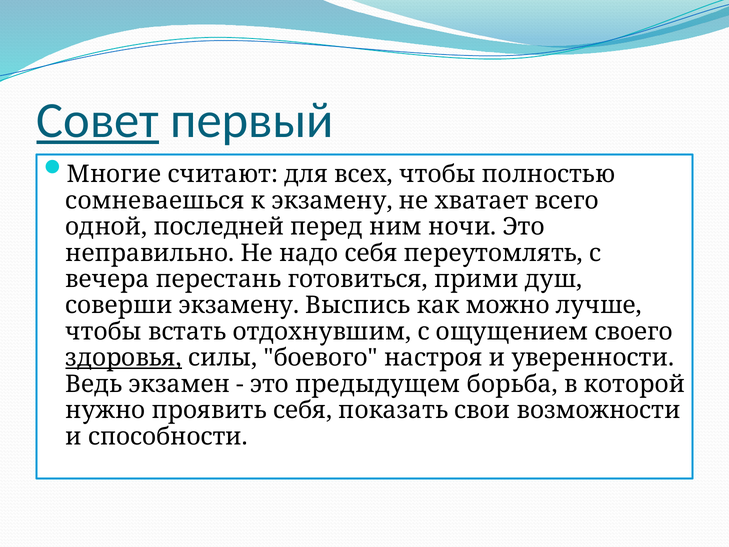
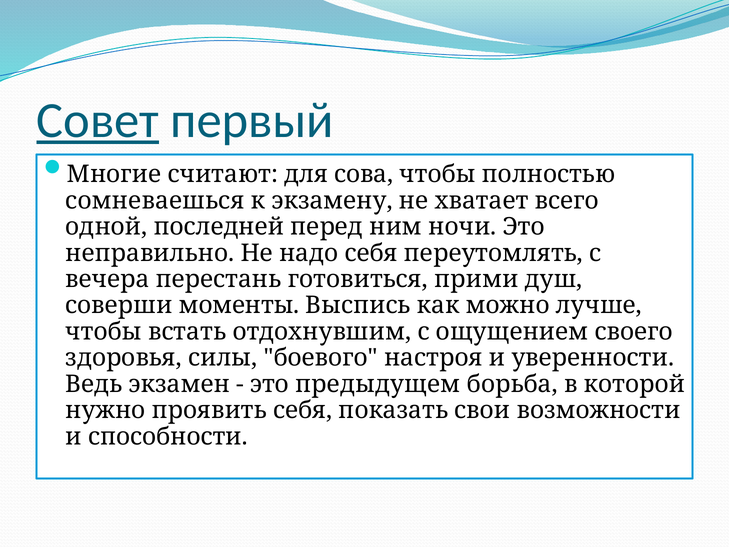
всех: всех -> сова
соверши экзамену: экзамену -> моменты
здоровья underline: present -> none
